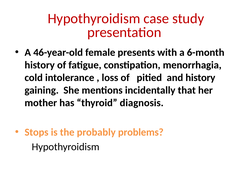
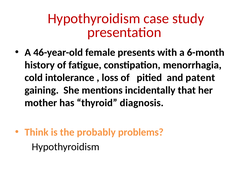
and history: history -> patent
Stops: Stops -> Think
